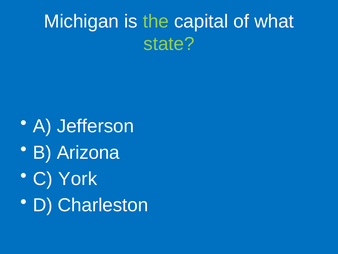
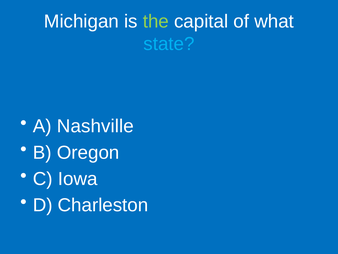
state colour: light green -> light blue
Jefferson: Jefferson -> Nashville
Arizona: Arizona -> Oregon
York: York -> Iowa
